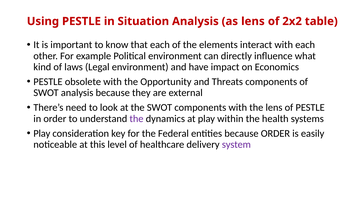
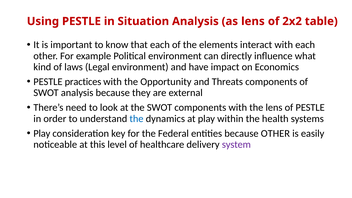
obsolete: obsolete -> practices
the at (137, 119) colour: purple -> blue
because ORDER: ORDER -> OTHER
